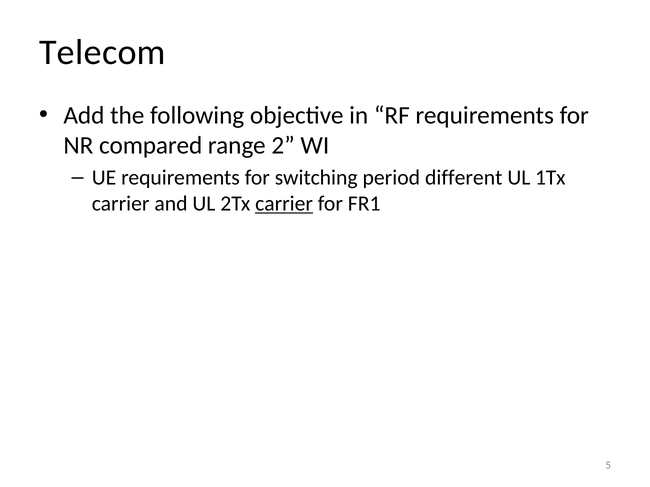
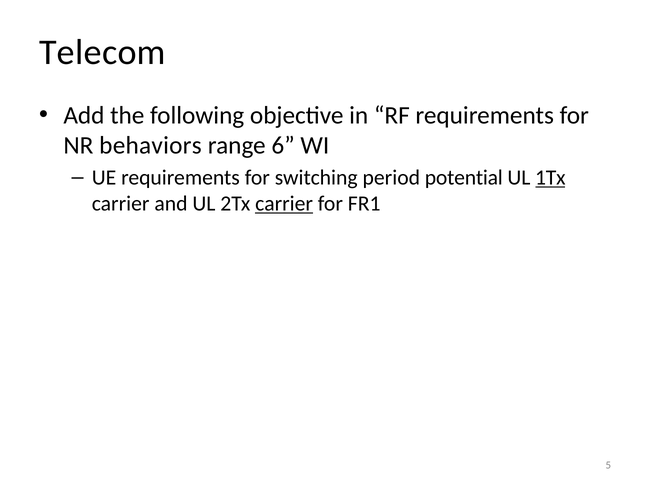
compared: compared -> behaviors
2: 2 -> 6
different: different -> potential
1Tx underline: none -> present
